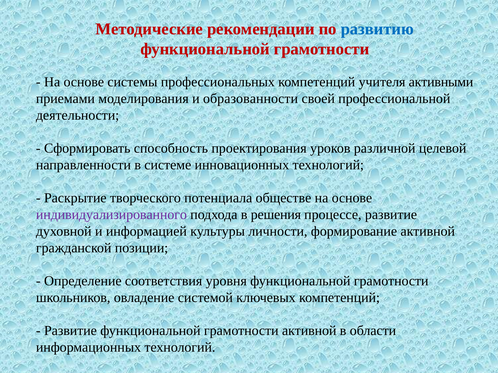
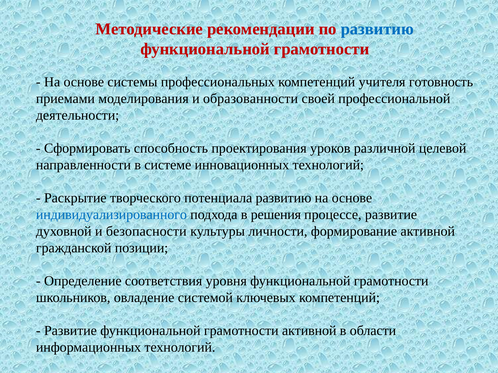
активными: активными -> готовность
потенциала обществе: обществе -> развитию
индивидуализированного colour: purple -> blue
информацией: информацией -> безопасности
